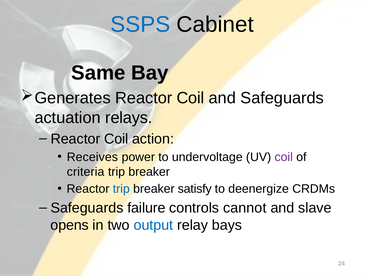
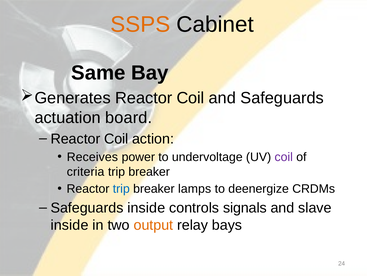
SSPS colour: blue -> orange
relays: relays -> board
satisfy: satisfy -> lamps
Safeguards failure: failure -> inside
cannot: cannot -> signals
opens at (70, 224): opens -> inside
output colour: blue -> orange
